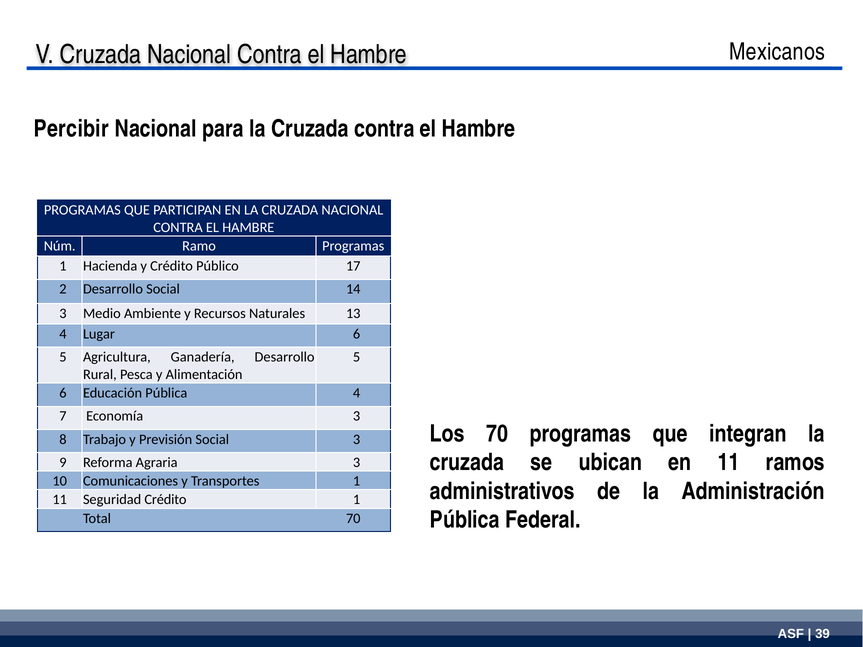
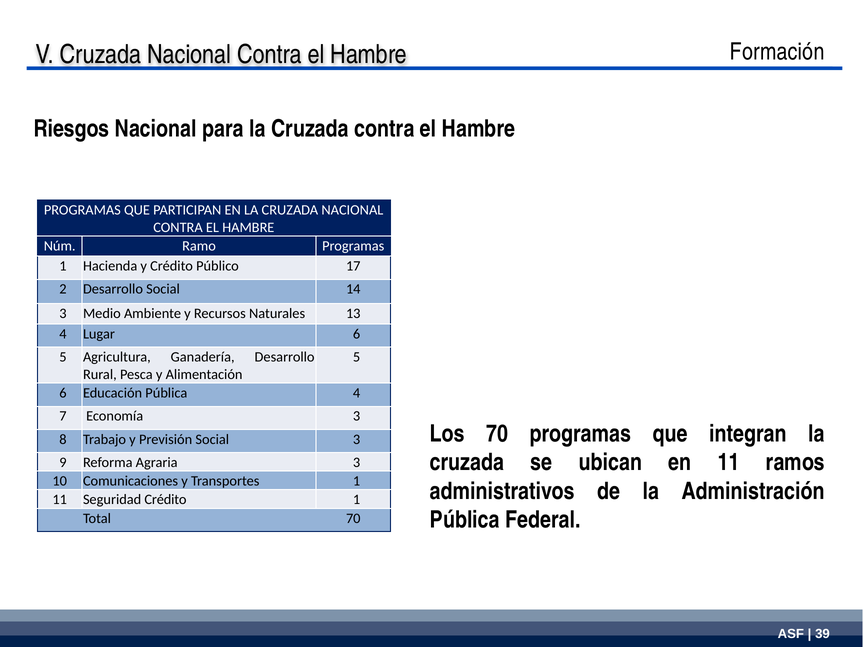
Mexicanos: Mexicanos -> Formación
Percibir: Percibir -> Riesgos
